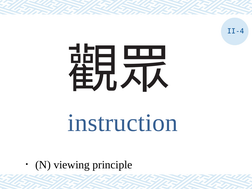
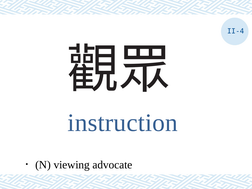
principle: principle -> advocate
